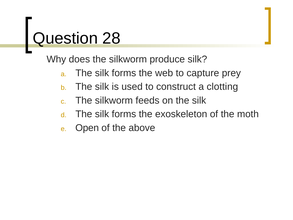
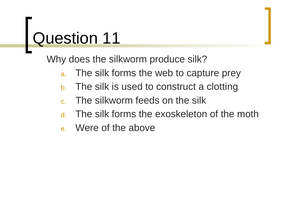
28: 28 -> 11
Open: Open -> Were
